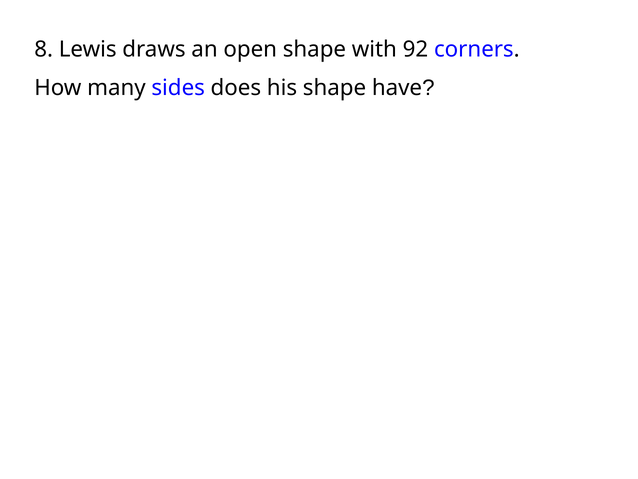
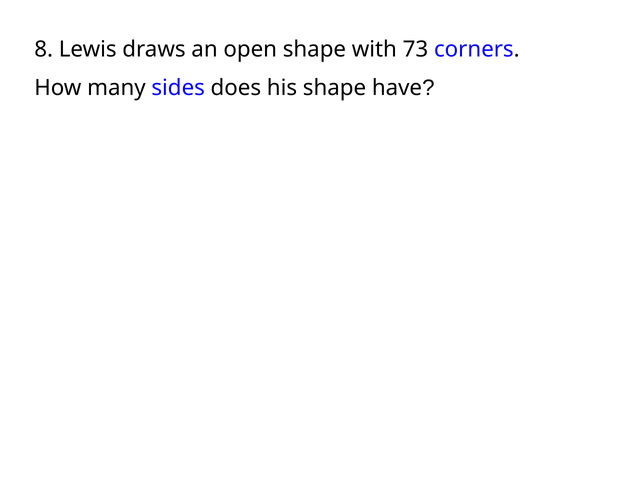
92: 92 -> 73
